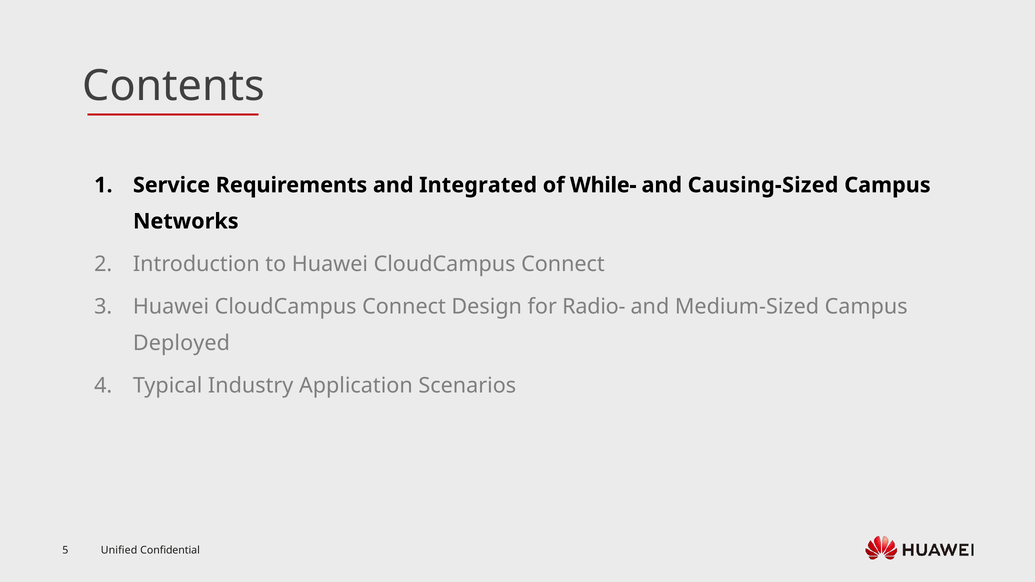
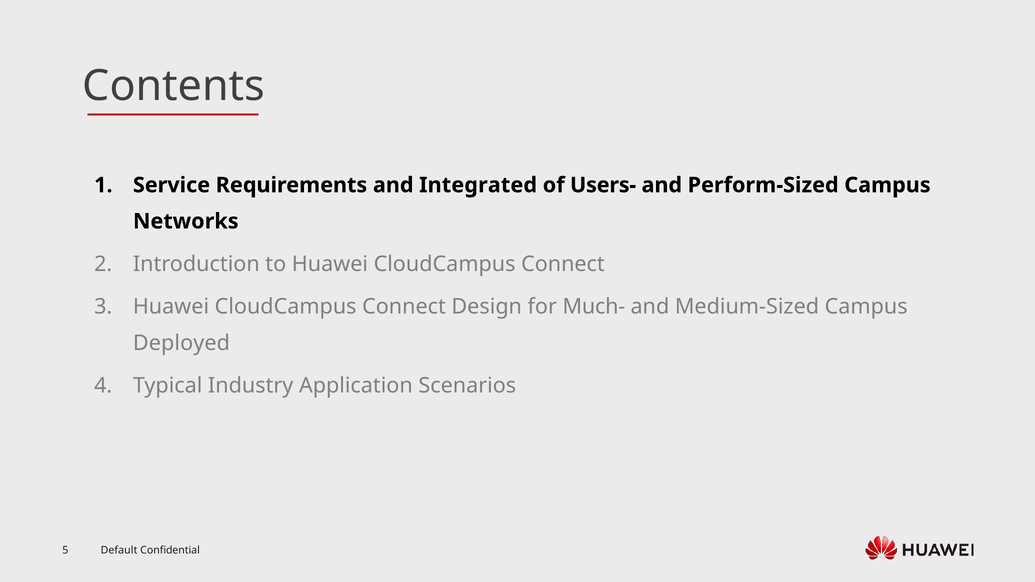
While-: While- -> Users-
Causing-Sized: Causing-Sized -> Perform-Sized
Radio-: Radio- -> Much-
Unified: Unified -> Default
